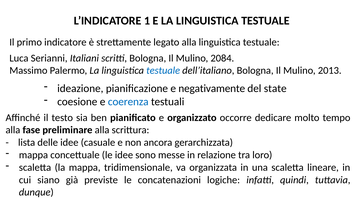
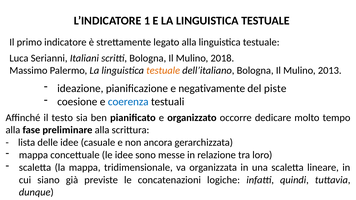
2084: 2084 -> 2018
testuale at (163, 71) colour: blue -> orange
state: state -> piste
